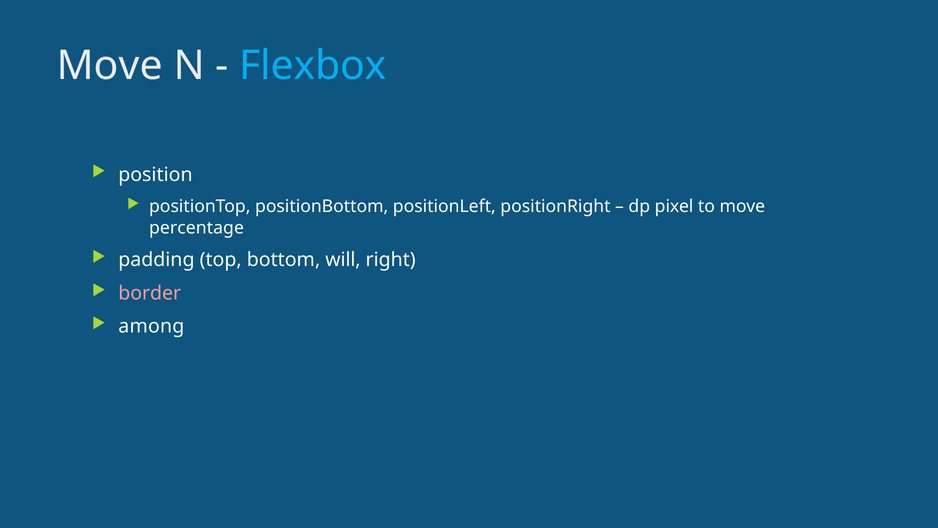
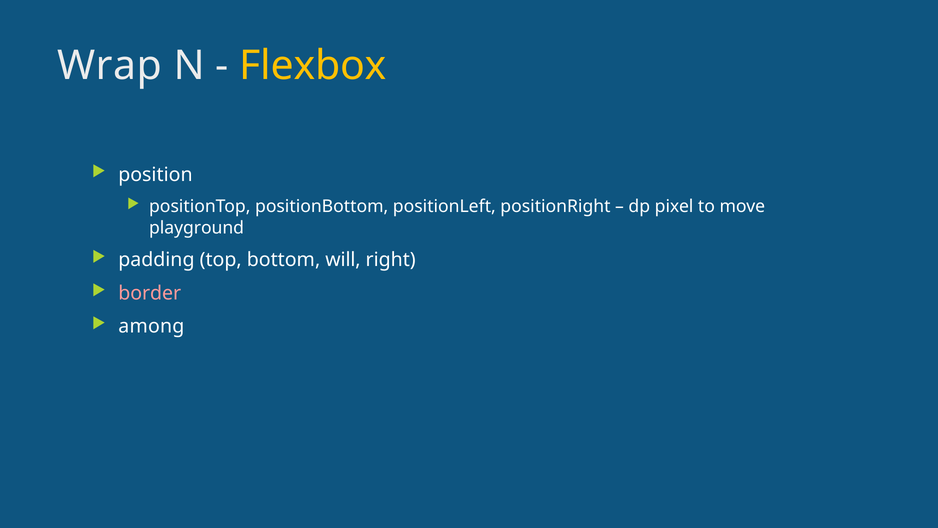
Move at (110, 66): Move -> Wrap
Flexbox colour: light blue -> yellow
percentage: percentage -> playground
